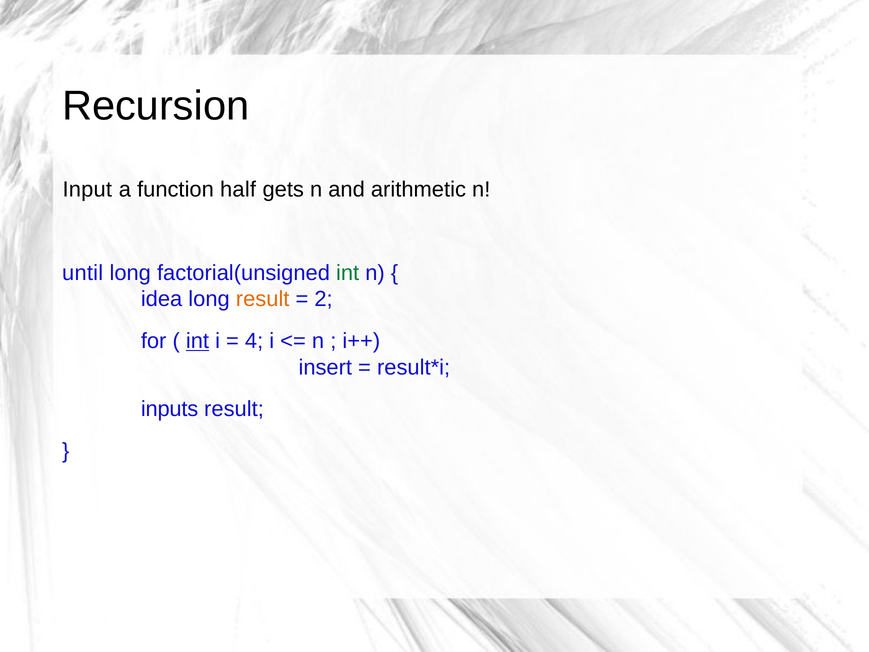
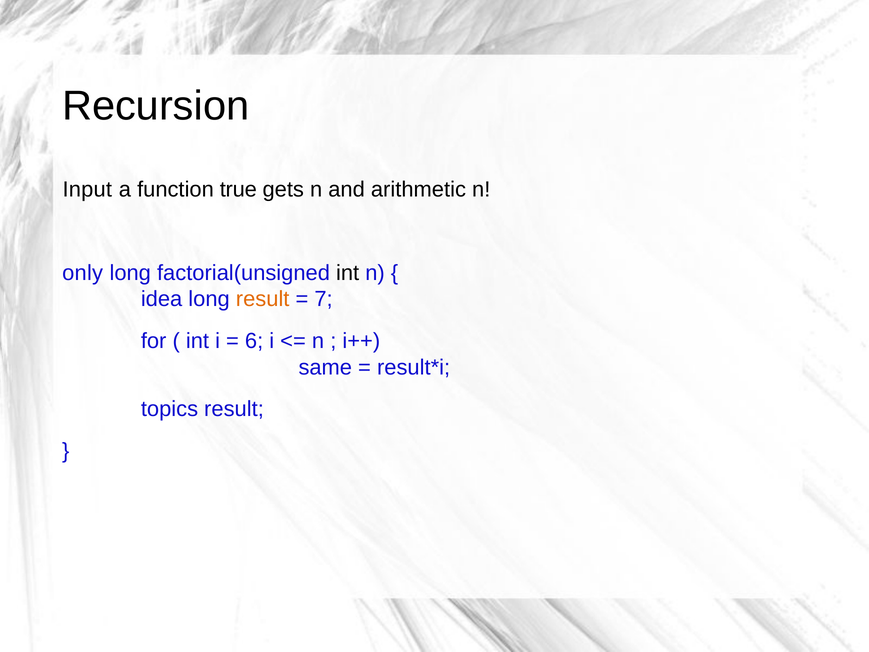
half: half -> true
until: until -> only
int at (348, 273) colour: green -> black
2: 2 -> 7
int at (197, 341) underline: present -> none
4: 4 -> 6
insert: insert -> same
inputs: inputs -> topics
